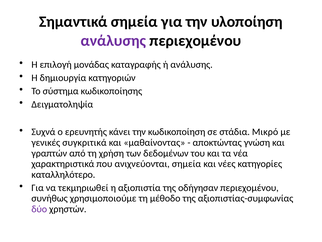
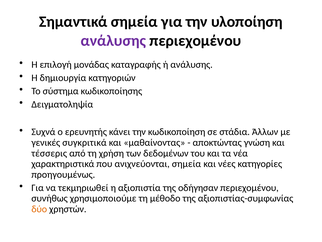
Μικρό: Μικρό -> Άλλων
γραπτών: γραπτών -> τέσσερις
καταλληλότερο: καταλληλότερο -> προηγουμένως
δύο colour: purple -> orange
